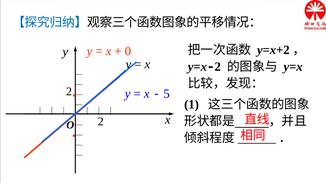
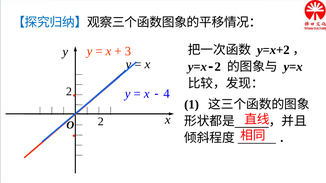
0: 0 -> 3
5: 5 -> 4
